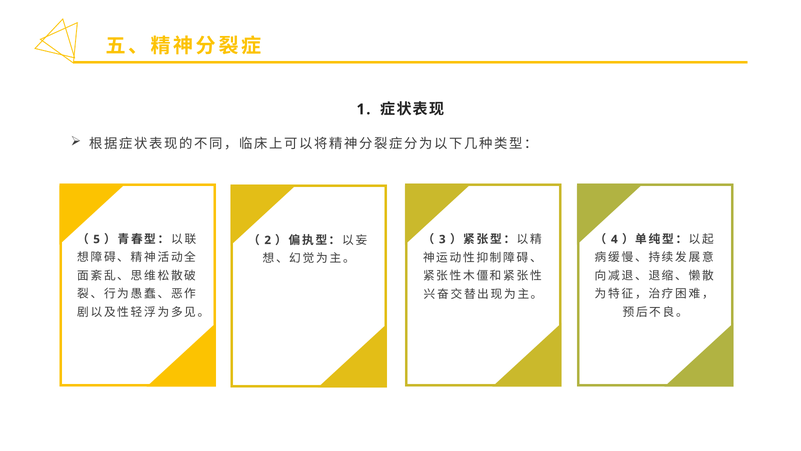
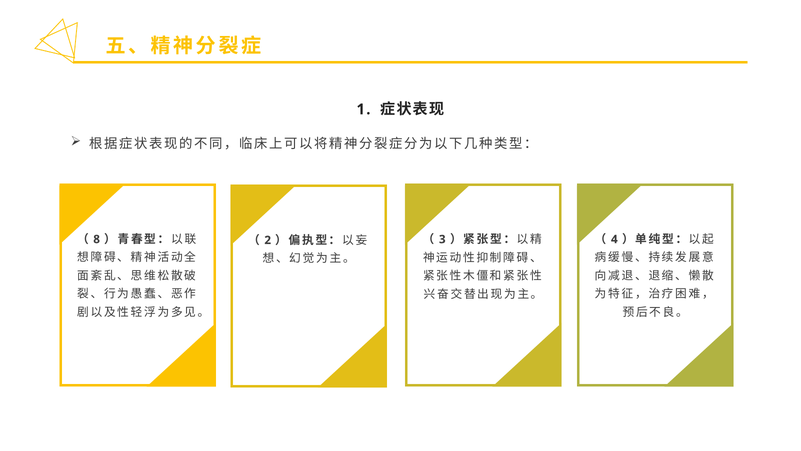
5: 5 -> 8
